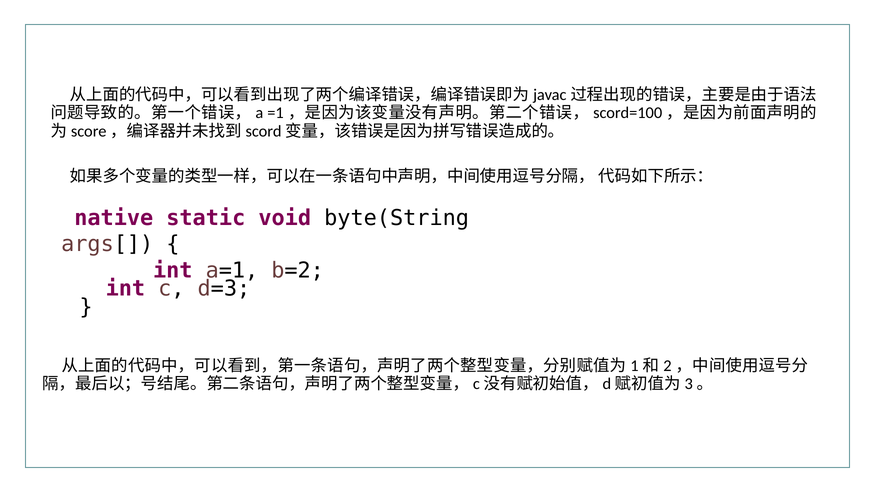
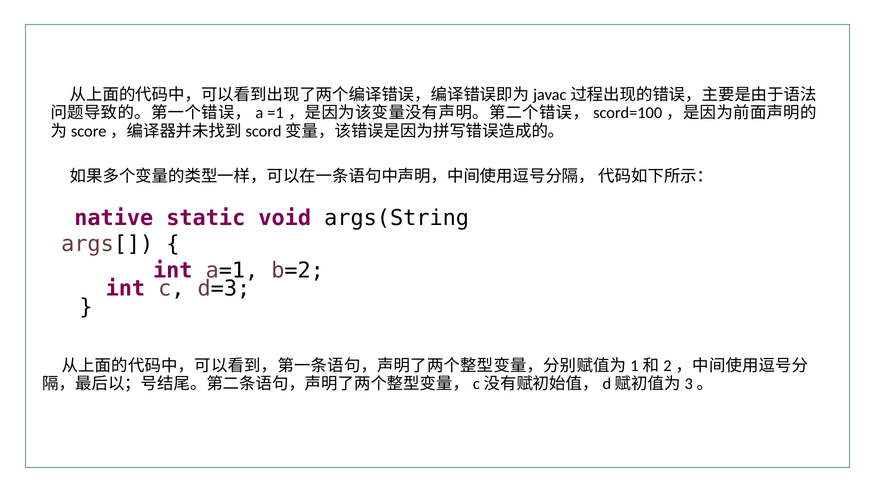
byte(String: byte(String -> args(String
